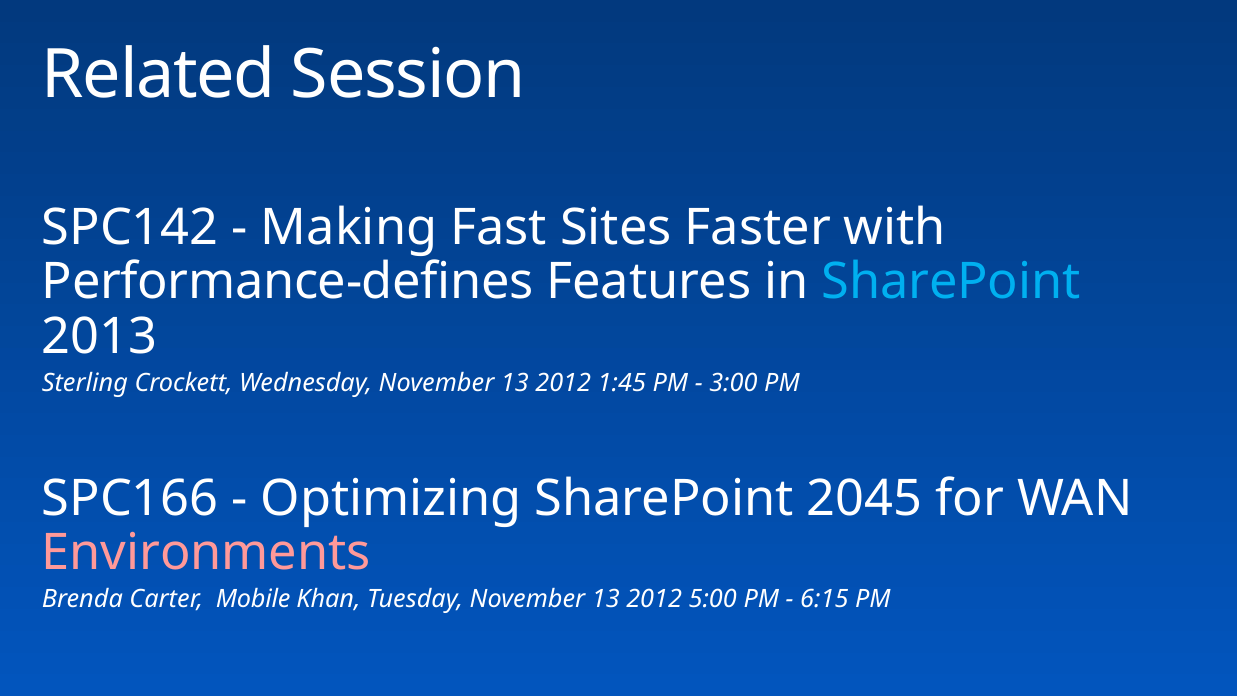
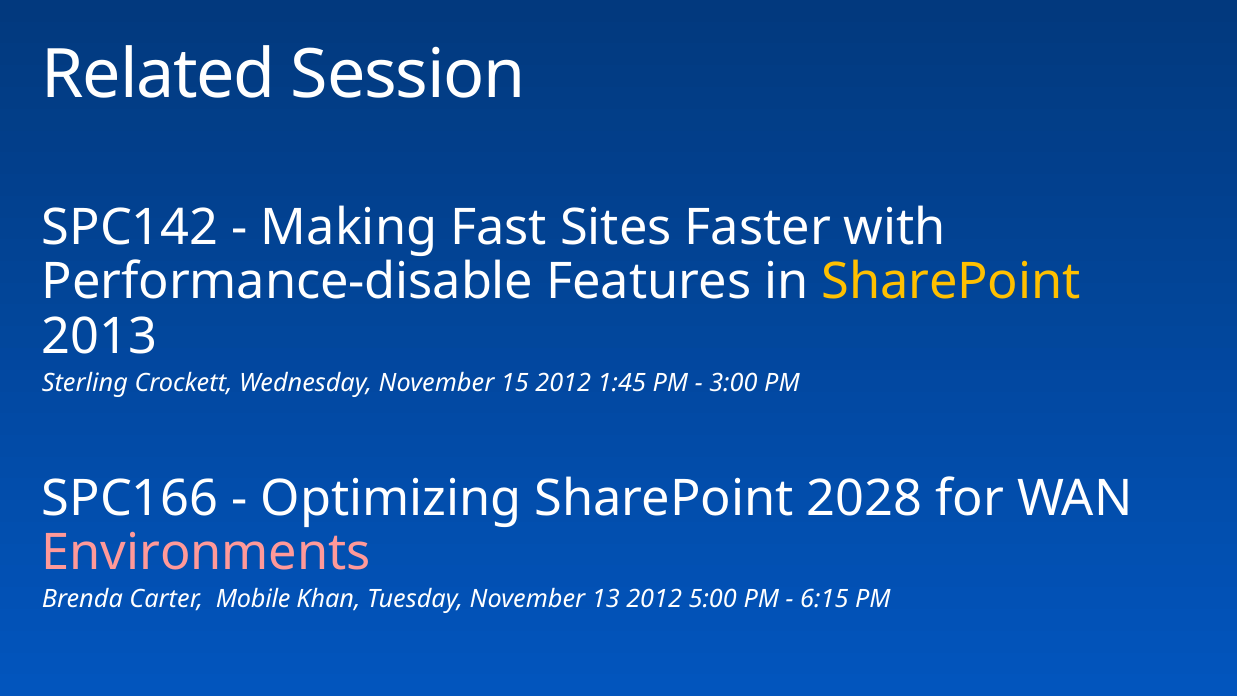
Performance-defines: Performance-defines -> Performance-disable
SharePoint at (951, 282) colour: light blue -> yellow
Wednesday November 13: 13 -> 15
2045: 2045 -> 2028
